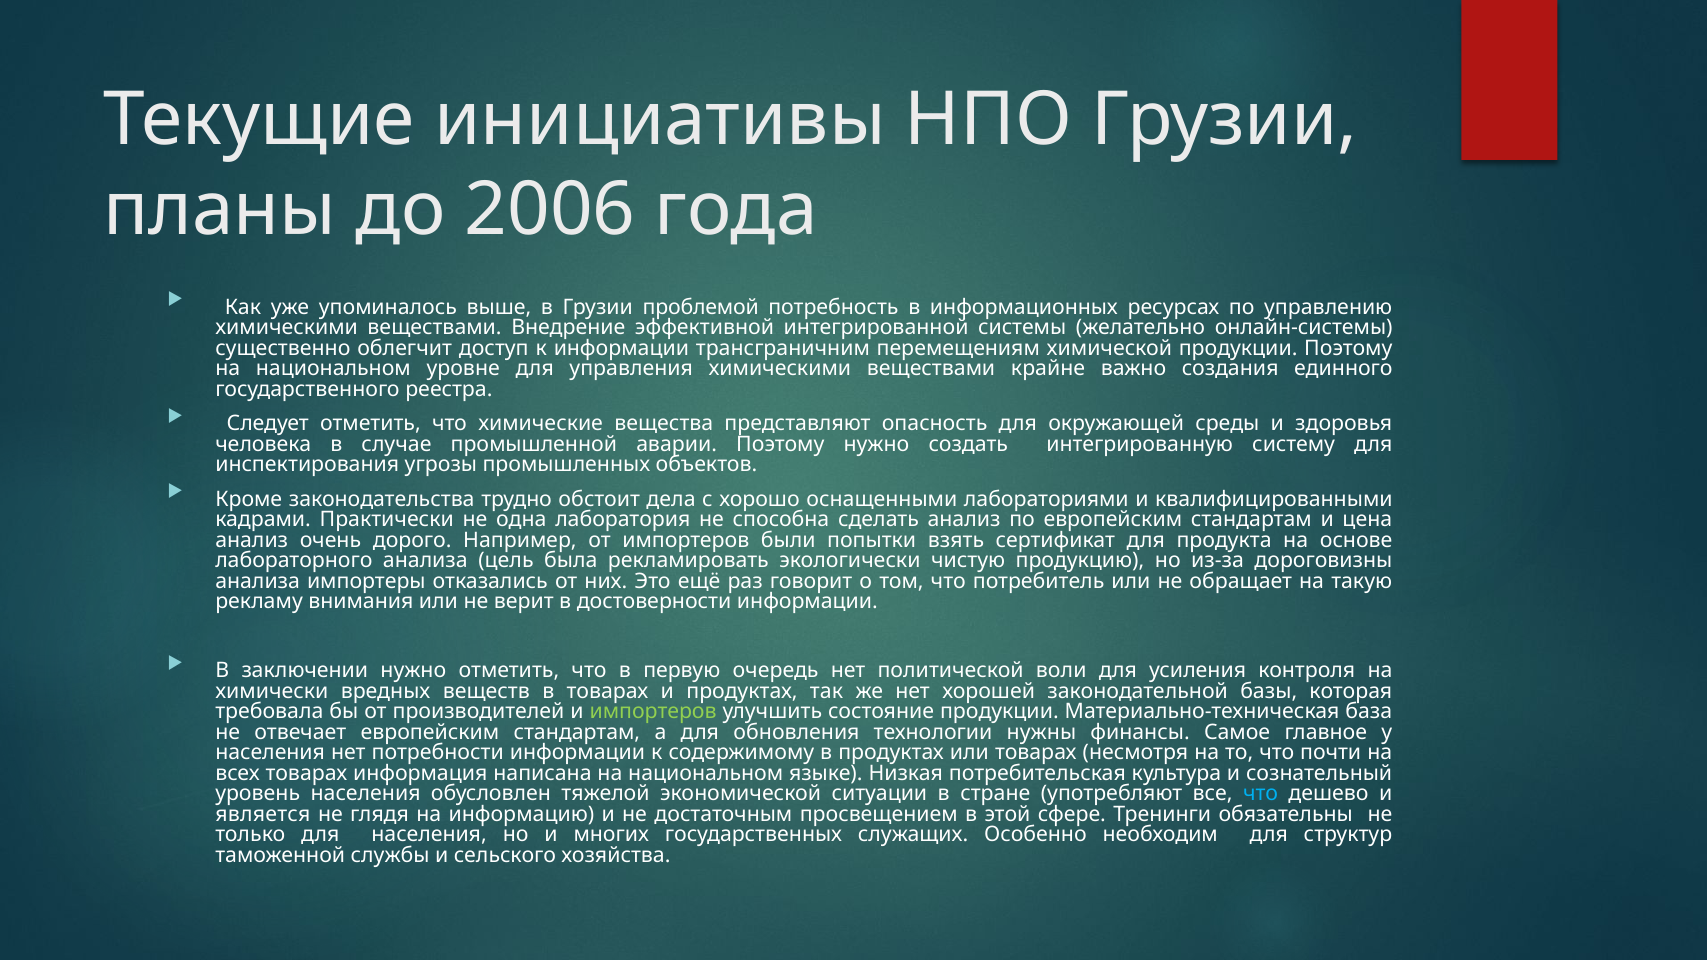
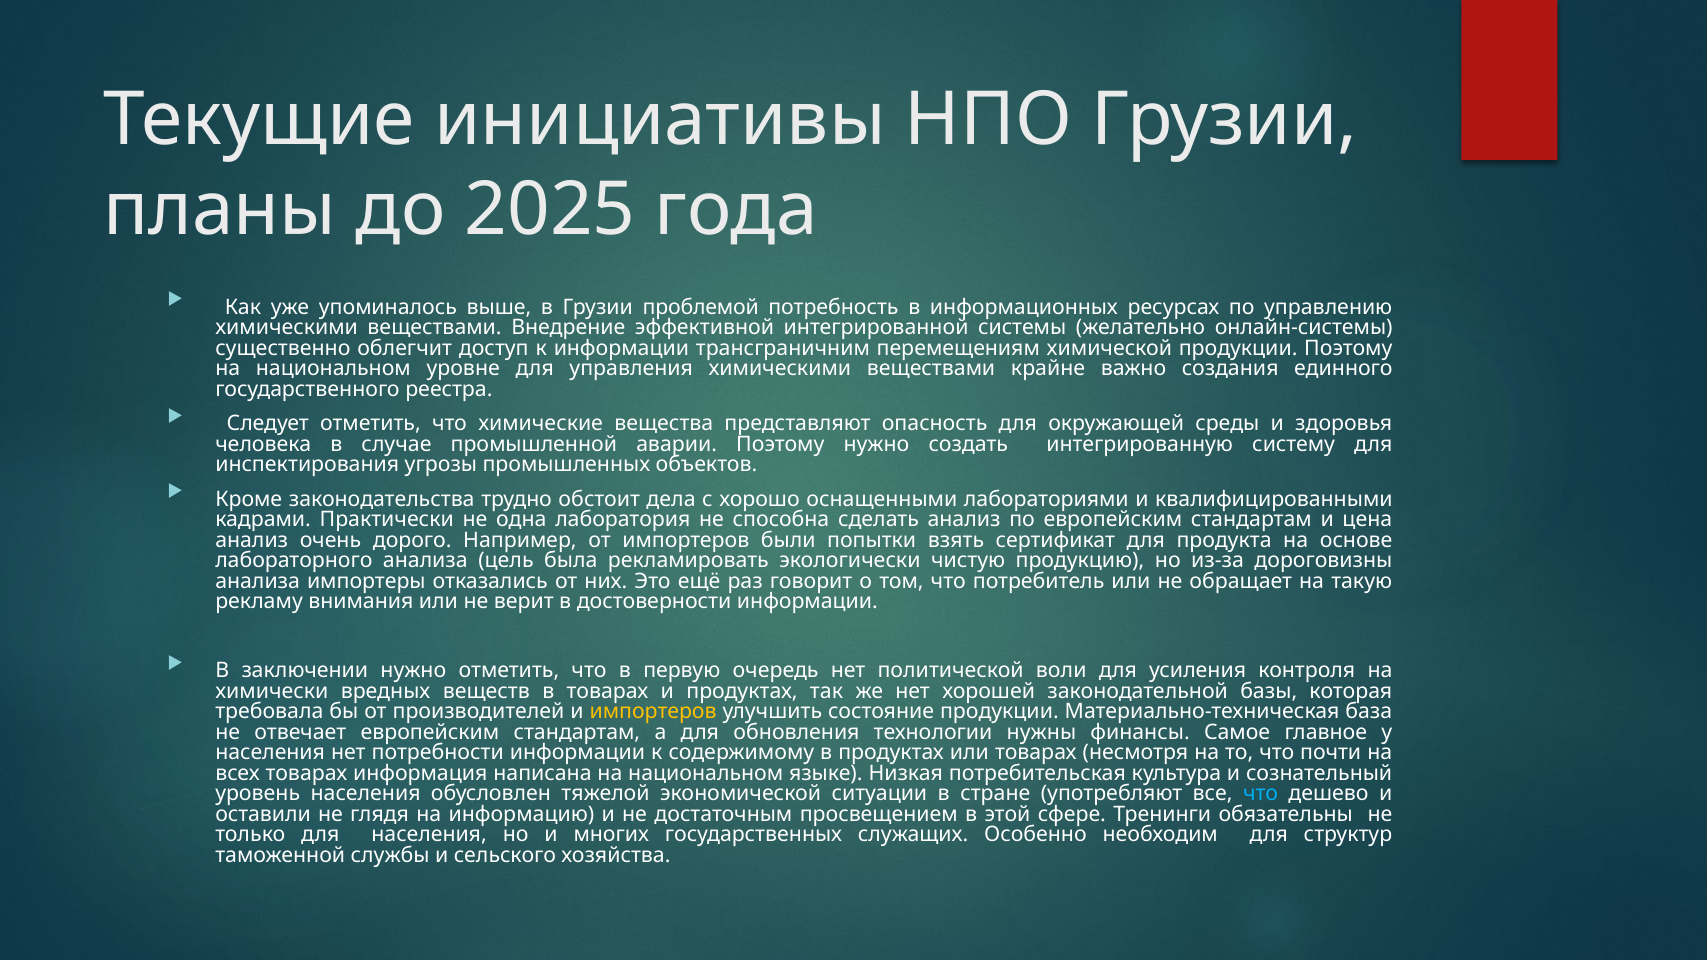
2006: 2006 -> 2025
импортеров at (653, 712) colour: light green -> yellow
является: является -> оставили
